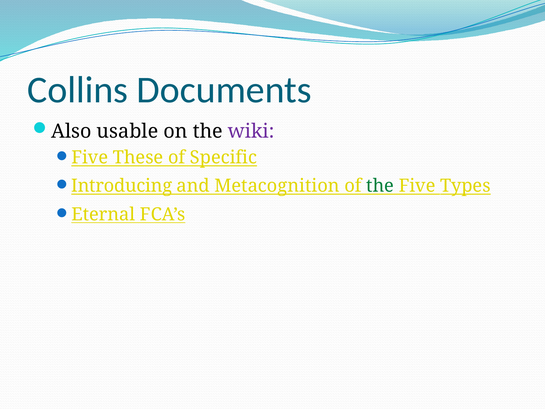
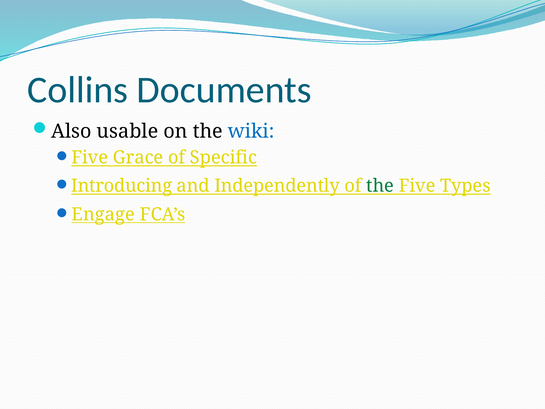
wiki colour: purple -> blue
These: These -> Grace
Metacognition: Metacognition -> Independently
Eternal: Eternal -> Engage
